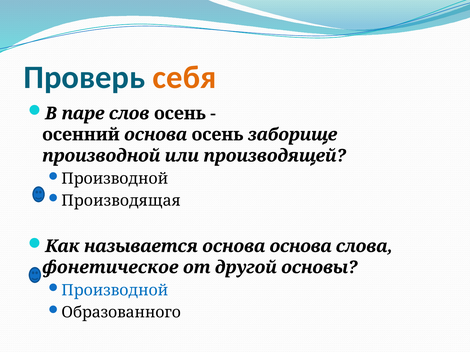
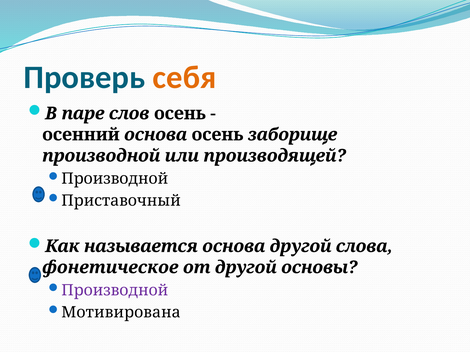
Производящая: Производящая -> Приставочный
основа основа: основа -> другой
Производной at (115, 291) colour: blue -> purple
Образованного: Образованного -> Мотивирована
